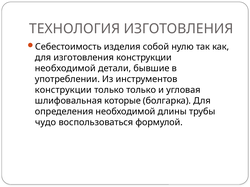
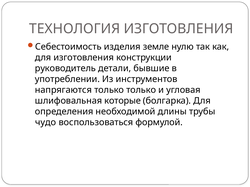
собой: собой -> земле
необходимой at (65, 69): необходимой -> руководитель
конструкции at (63, 90): конструкции -> напрягаются
